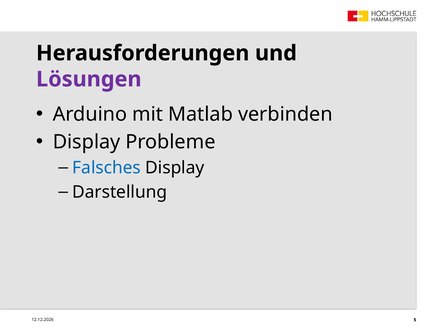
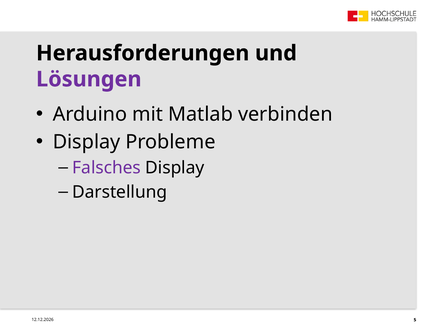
Falsches colour: blue -> purple
